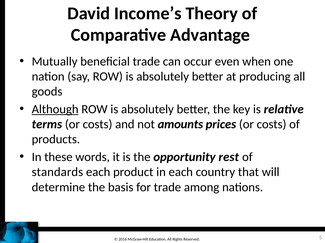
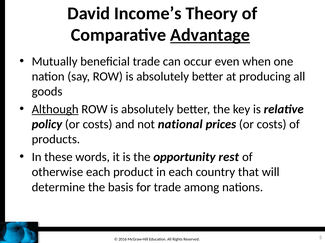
Advantage underline: none -> present
terms: terms -> policy
amounts: amounts -> national
standards: standards -> otherwise
